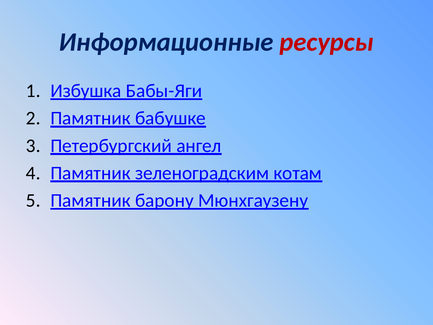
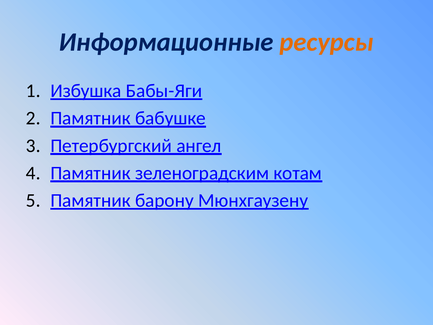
ресурсы colour: red -> orange
